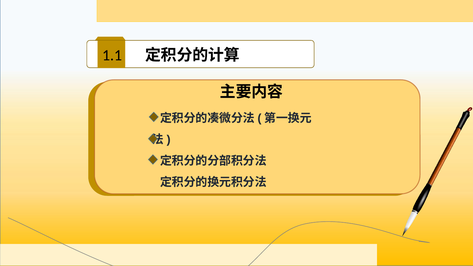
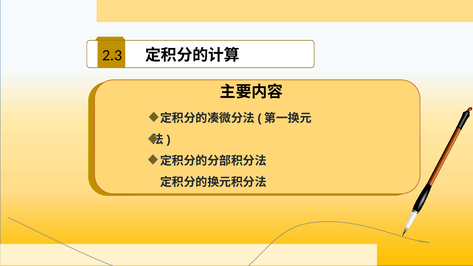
1.1: 1.1 -> 2.3
